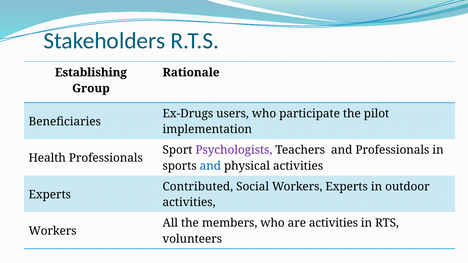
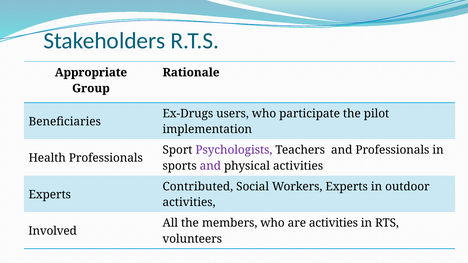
Establishing: Establishing -> Appropriate
and at (210, 166) colour: blue -> purple
Workers at (53, 231): Workers -> Involved
